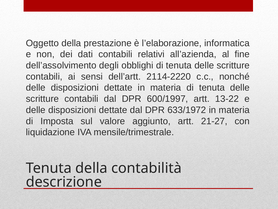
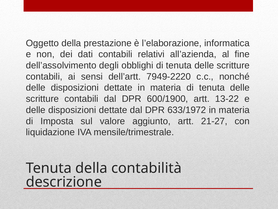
2114-2220: 2114-2220 -> 7949-2220
600/1997: 600/1997 -> 600/1900
